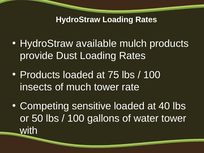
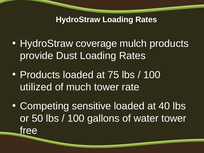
available: available -> coverage
insects: insects -> utilized
with: with -> free
